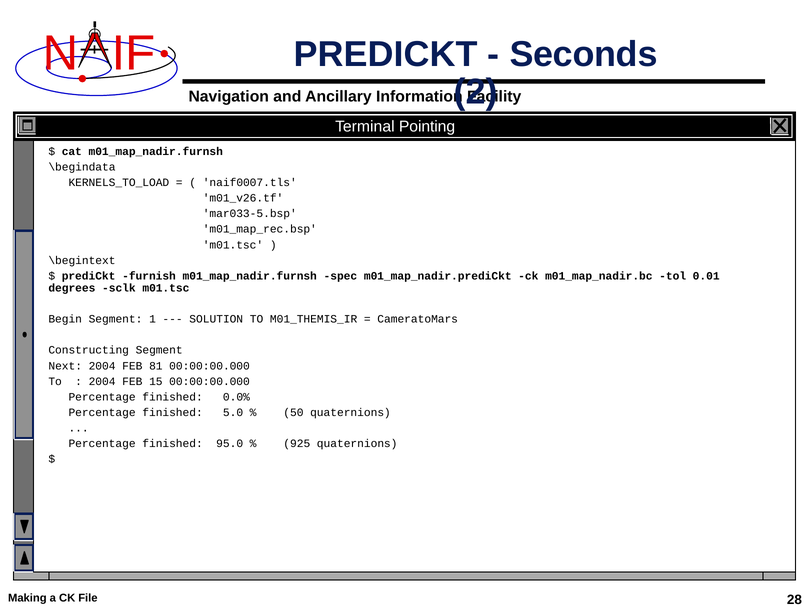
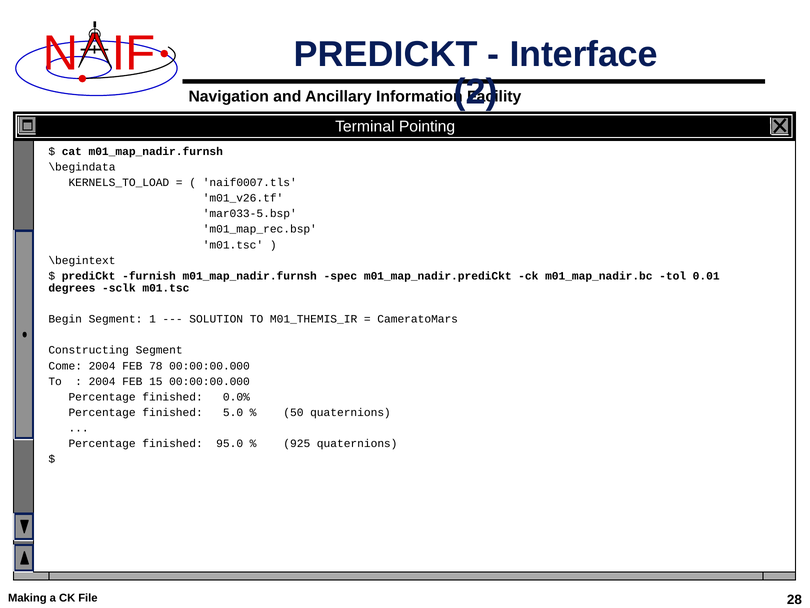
Seconds: Seconds -> Interface
Next: Next -> Come
81: 81 -> 78
